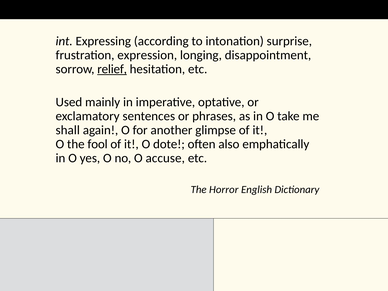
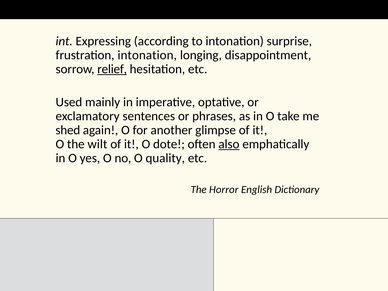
frustration expression: expression -> intonation
shall: shall -> shed
fool: fool -> wilt
also underline: none -> present
accuse: accuse -> quality
